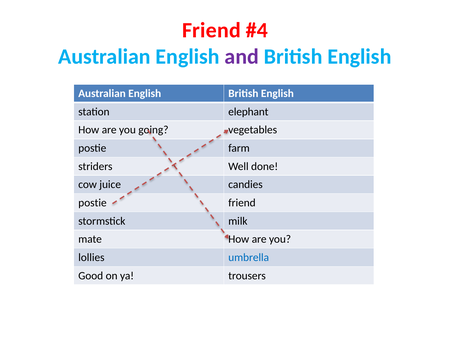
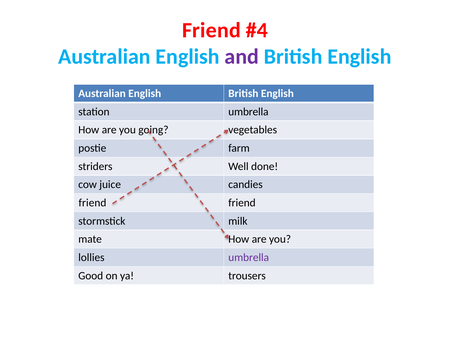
station elephant: elephant -> umbrella
postie at (92, 203): postie -> friend
umbrella at (249, 258) colour: blue -> purple
